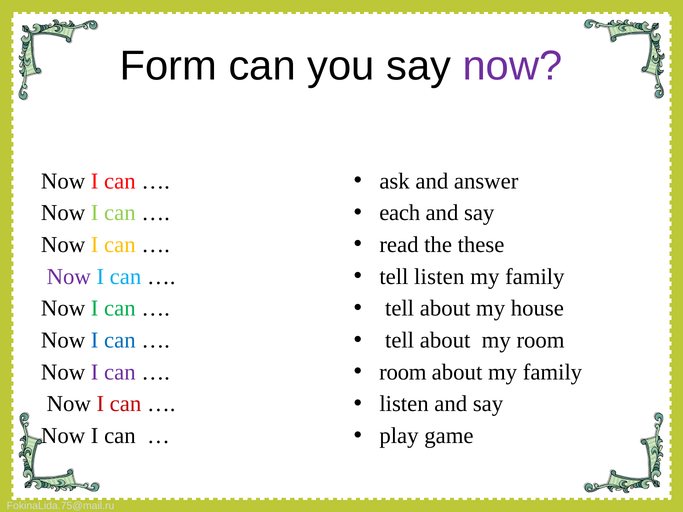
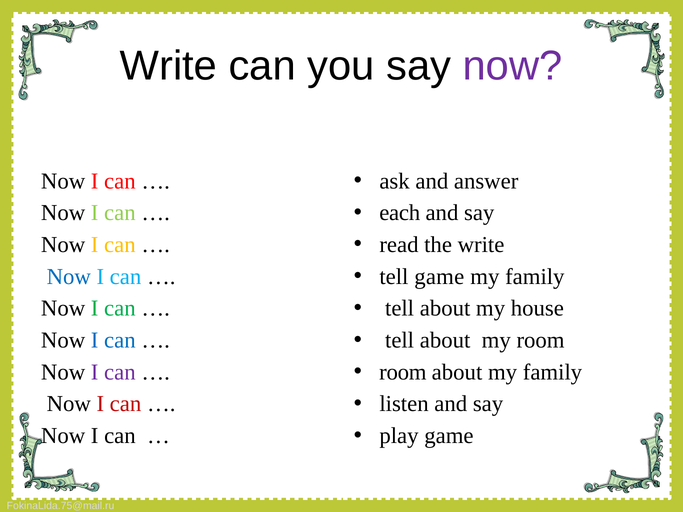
Form at (168, 66): Form -> Write
the these: these -> write
tell listen: listen -> game
Now at (69, 277) colour: purple -> blue
